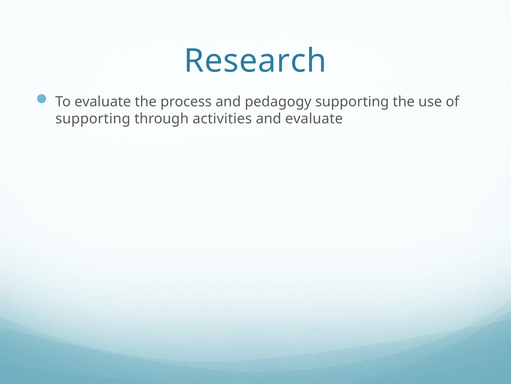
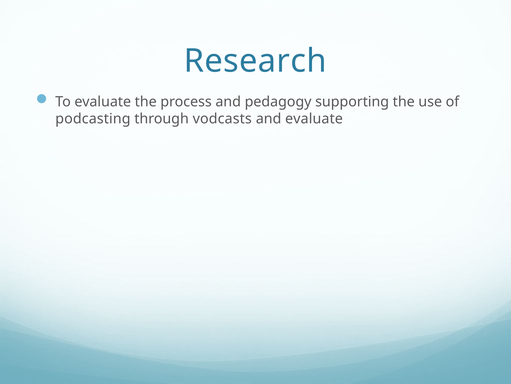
supporting at (93, 119): supporting -> podcasting
activities: activities -> vodcasts
